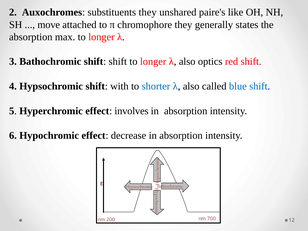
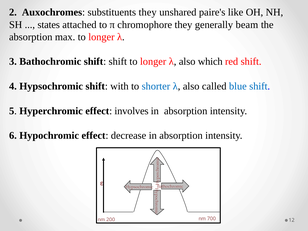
move: move -> states
states: states -> beam
optics: optics -> which
